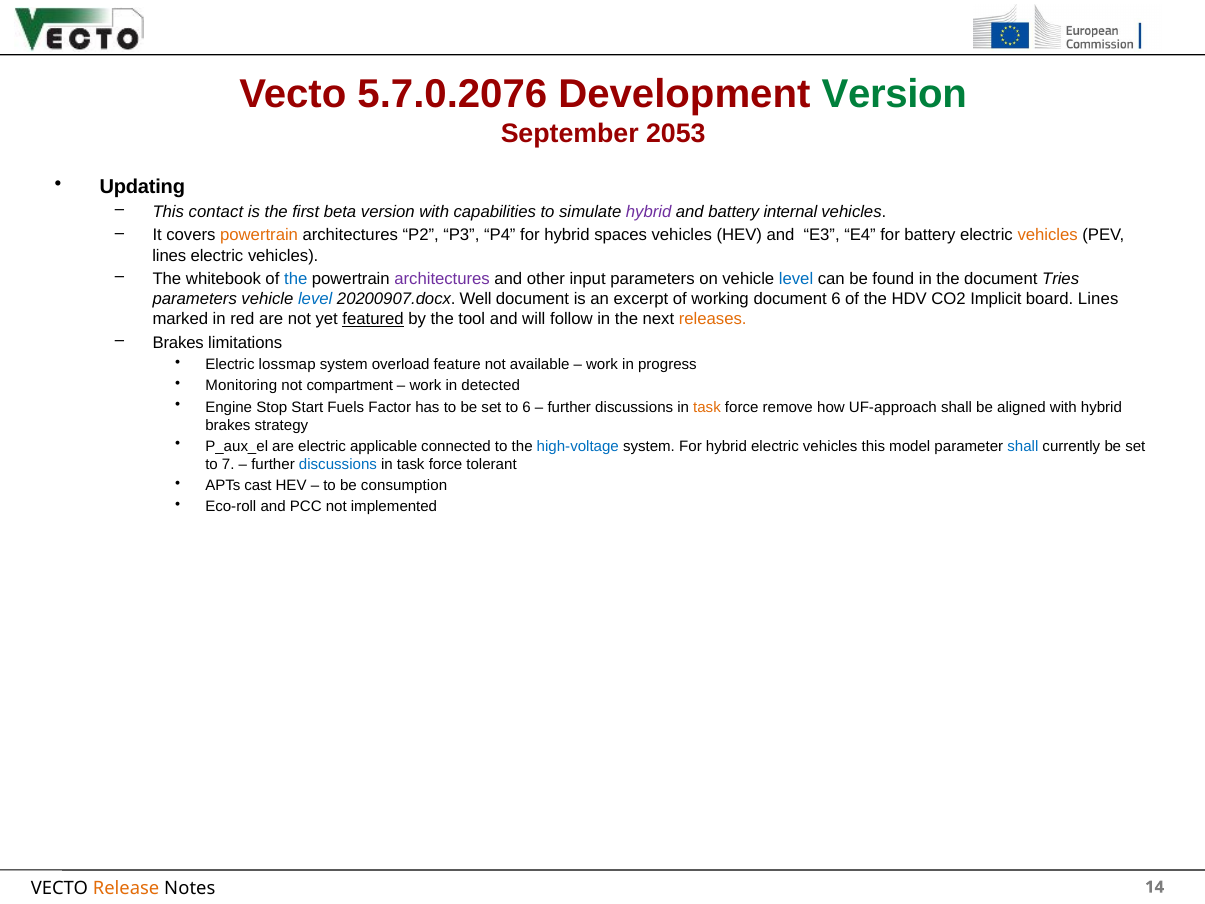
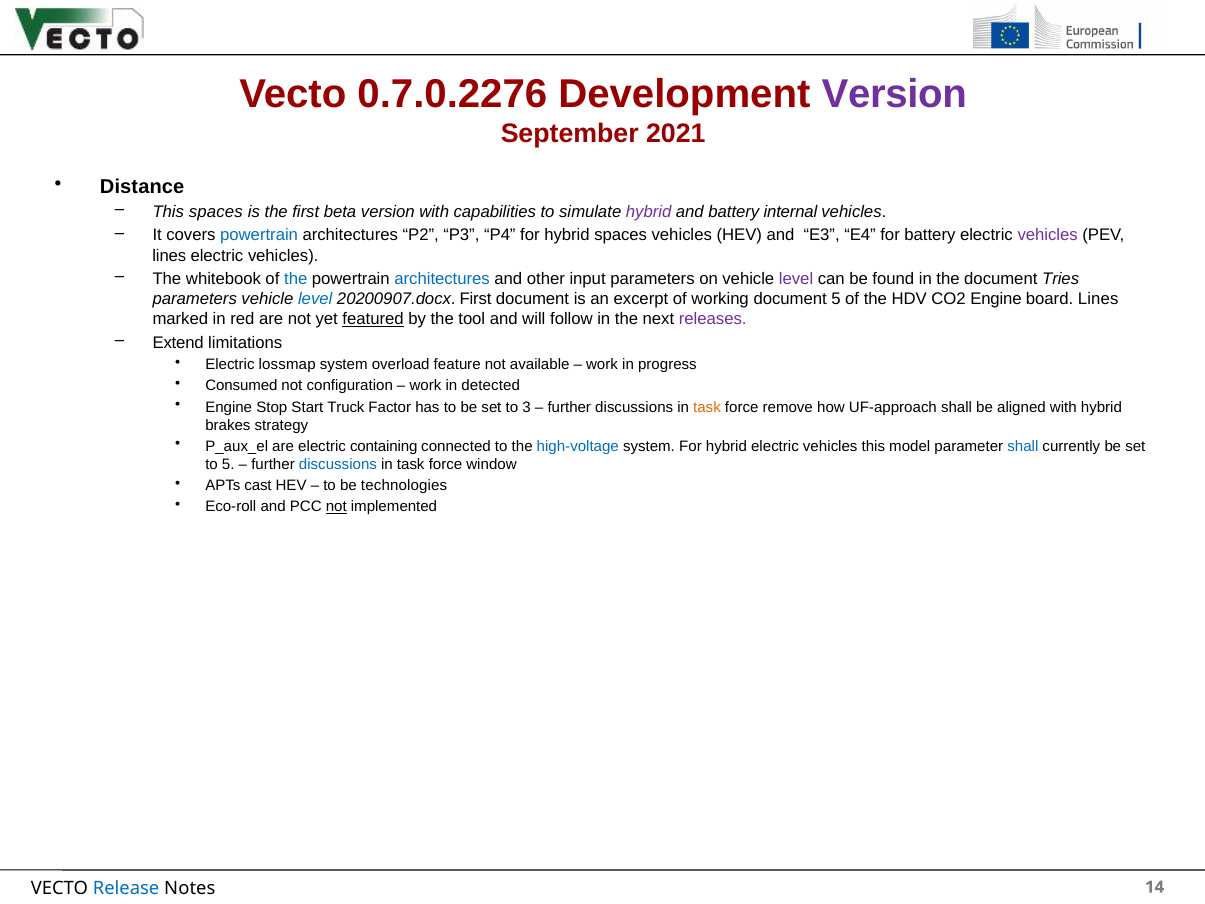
5.7.0.2076: 5.7.0.2076 -> 0.7.0.2276
Version at (894, 94) colour: green -> purple
2053: 2053 -> 2021
Updating: Updating -> Distance
This contact: contact -> spaces
powertrain at (259, 235) colour: orange -> blue
vehicles at (1048, 235) colour: orange -> purple
architectures at (442, 279) colour: purple -> blue
level at (796, 279) colour: blue -> purple
20200907.docx Well: Well -> First
document 6: 6 -> 5
CO2 Implicit: Implicit -> Engine
releases colour: orange -> purple
Brakes at (178, 343): Brakes -> Extend
Monitoring: Monitoring -> Consumed
compartment: compartment -> configuration
Fuels: Fuels -> Truck
to 6: 6 -> 3
applicable: applicable -> containing
to 7: 7 -> 5
tolerant: tolerant -> window
consumption: consumption -> technologies
not at (336, 507) underline: none -> present
Release colour: orange -> blue
